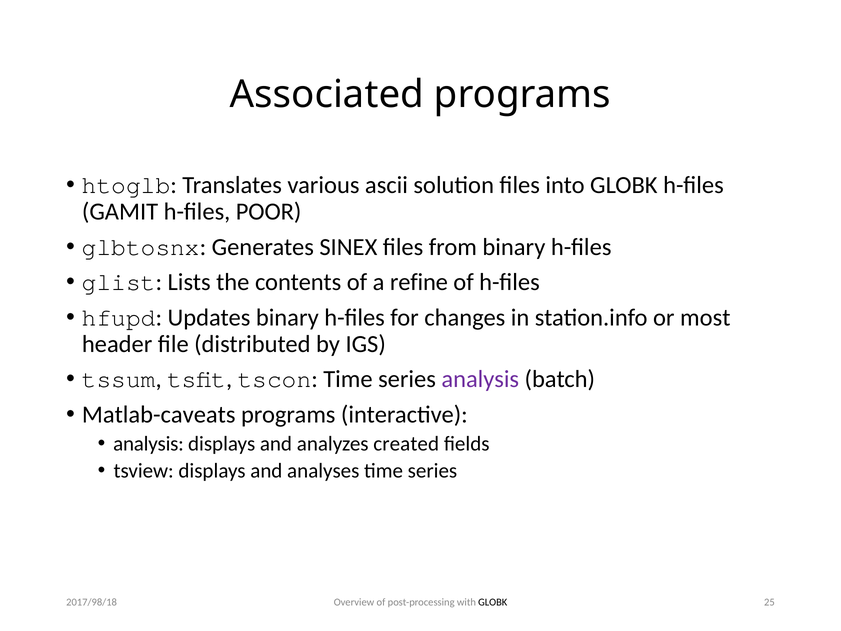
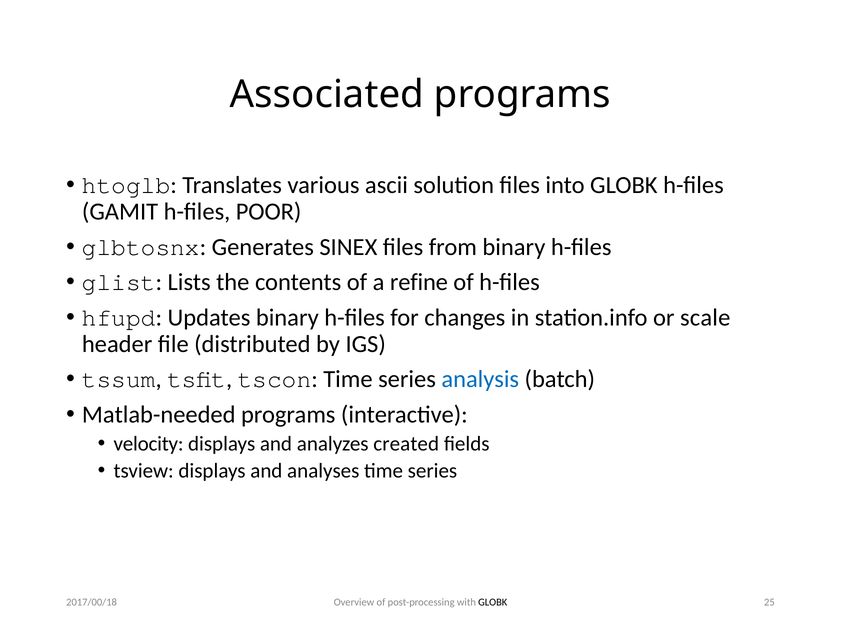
most: most -> scale
analysis at (480, 379) colour: purple -> blue
Matlab-caveats: Matlab-caveats -> Matlab-needed
analysis at (149, 443): analysis -> velocity
2017/98/18: 2017/98/18 -> 2017/00/18
